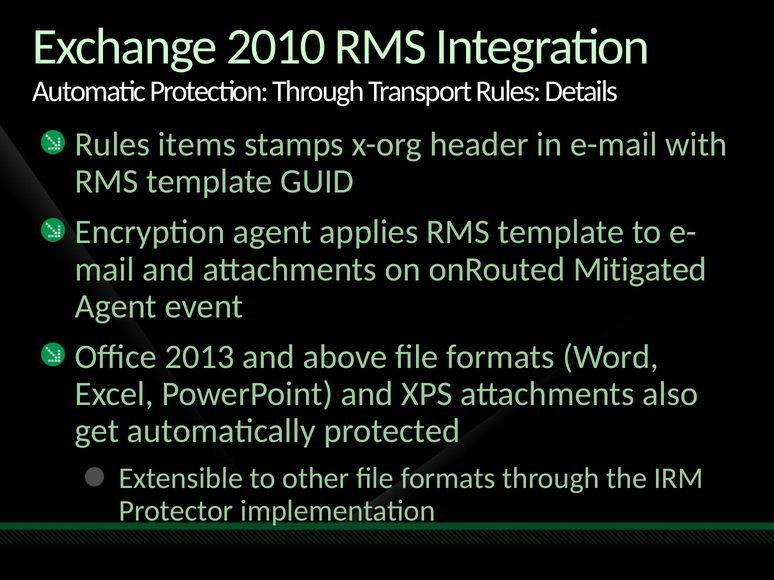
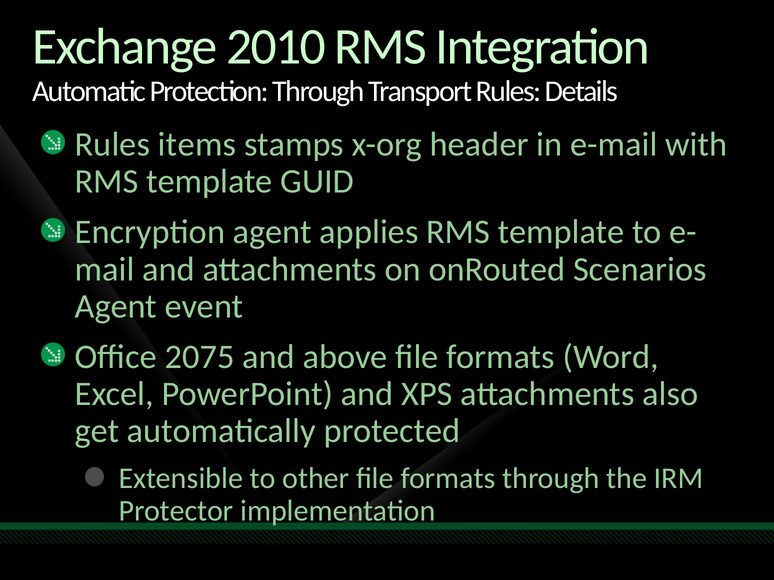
Mitigated: Mitigated -> Scenarios
2013: 2013 -> 2075
